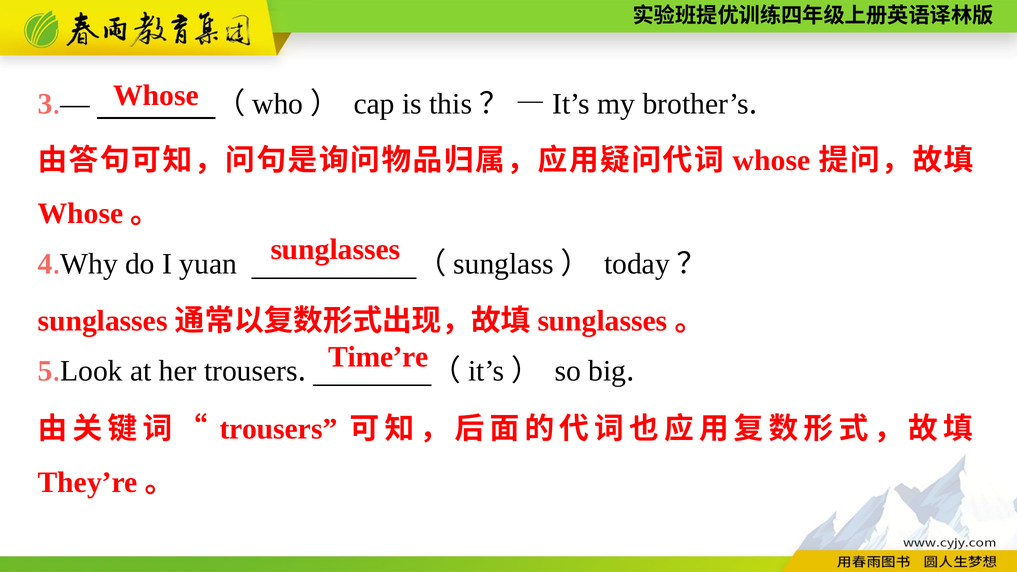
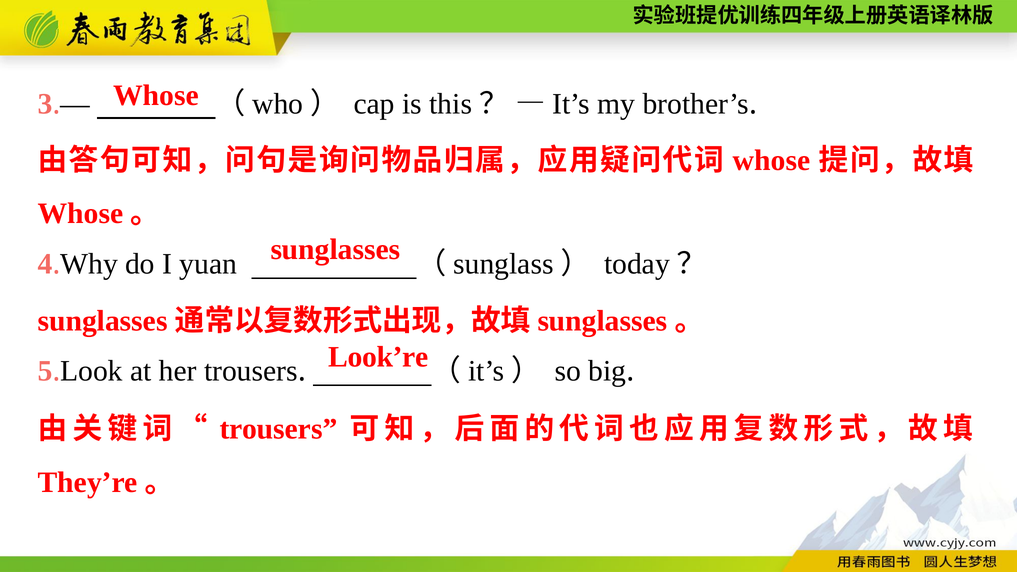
Time’re: Time’re -> Look’re
